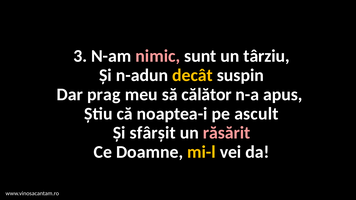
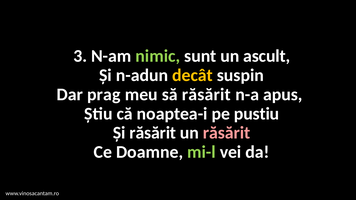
nimic colour: pink -> light green
târziu: târziu -> ascult
să călător: călător -> răsărit
ascult: ascult -> pustiu
Și sfârșit: sfârșit -> răsărit
mi-l colour: yellow -> light green
